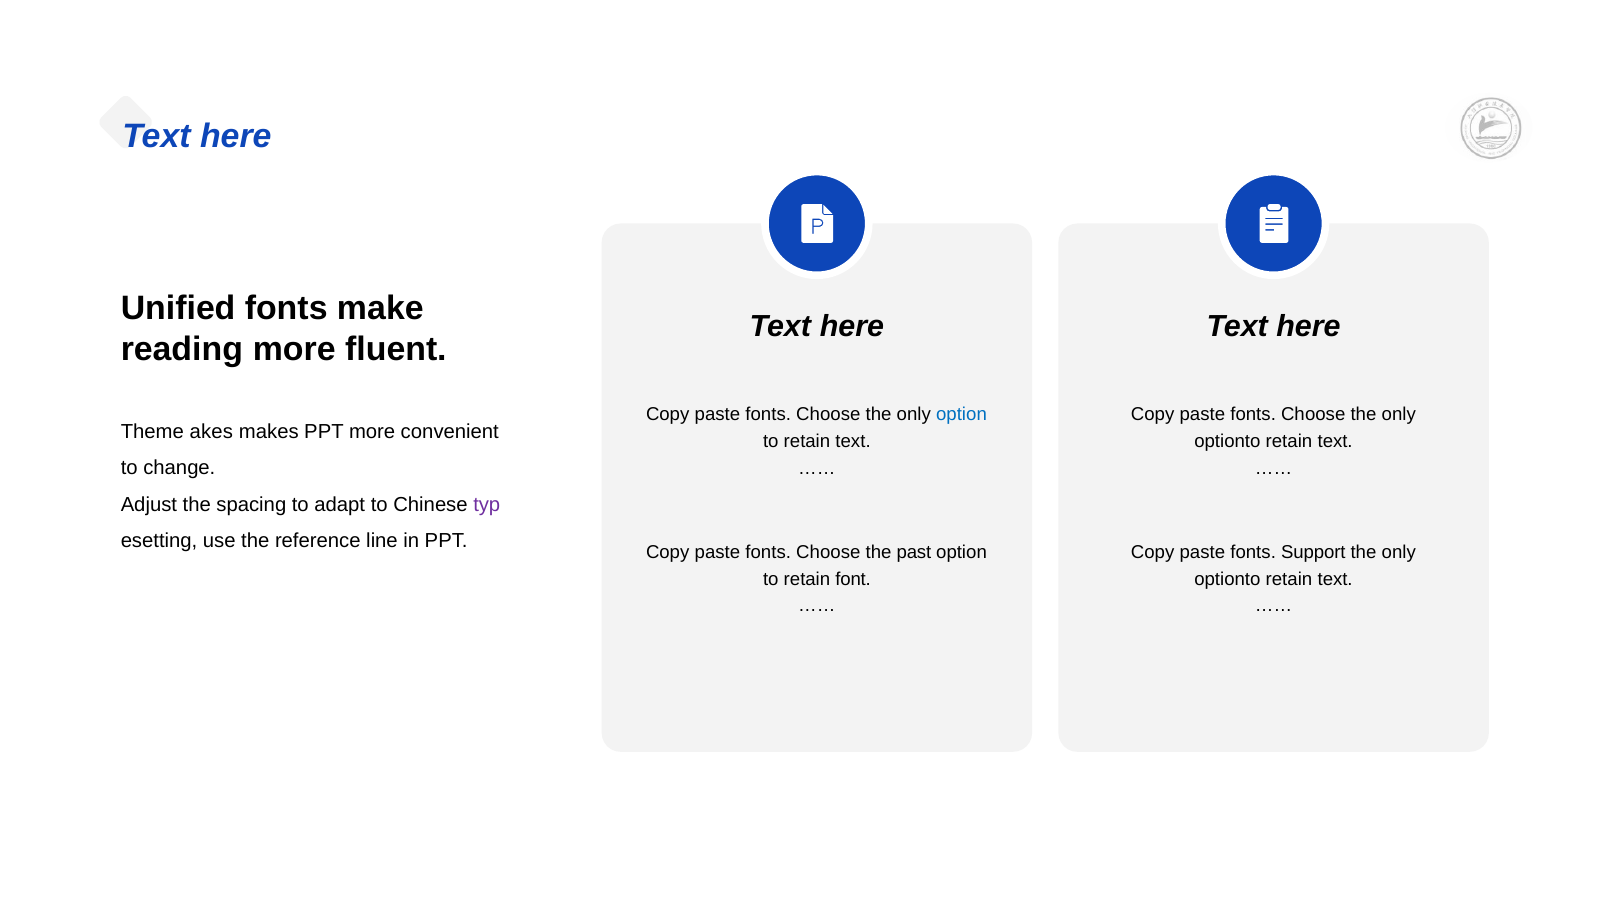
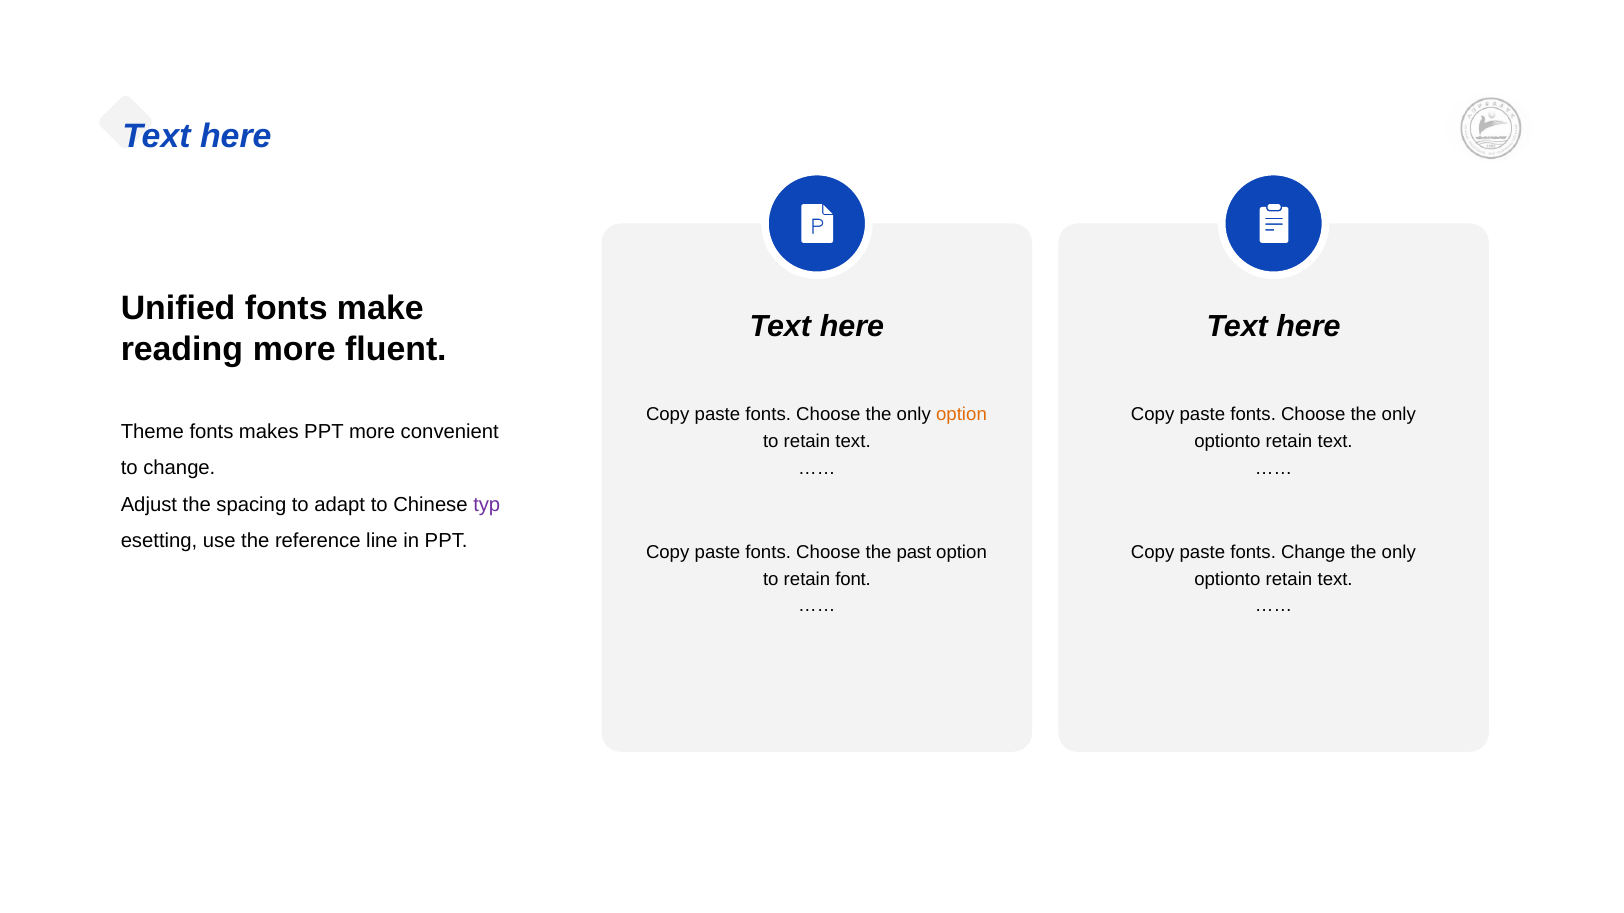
option at (961, 415) colour: blue -> orange
Theme akes: akes -> fonts
fonts Support: Support -> Change
